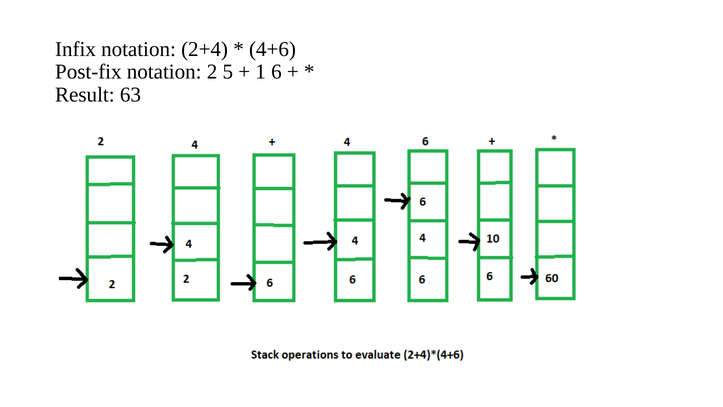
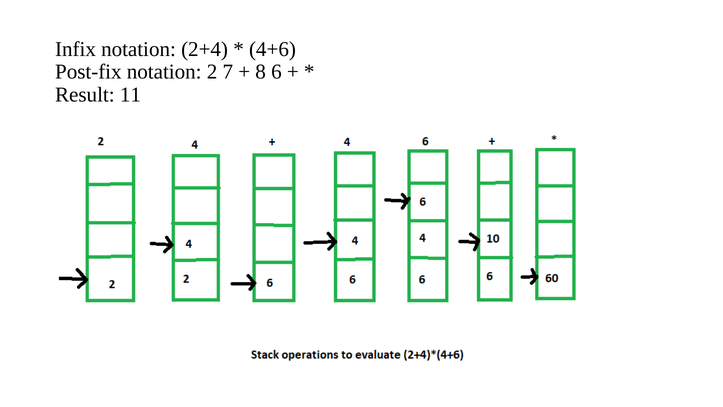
5: 5 -> 7
1: 1 -> 8
63: 63 -> 11
